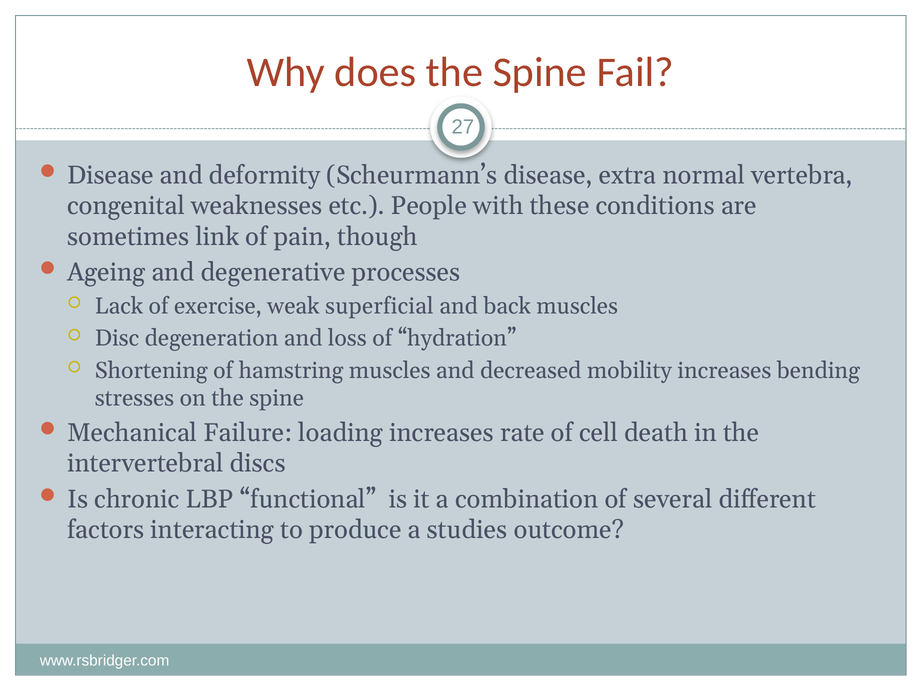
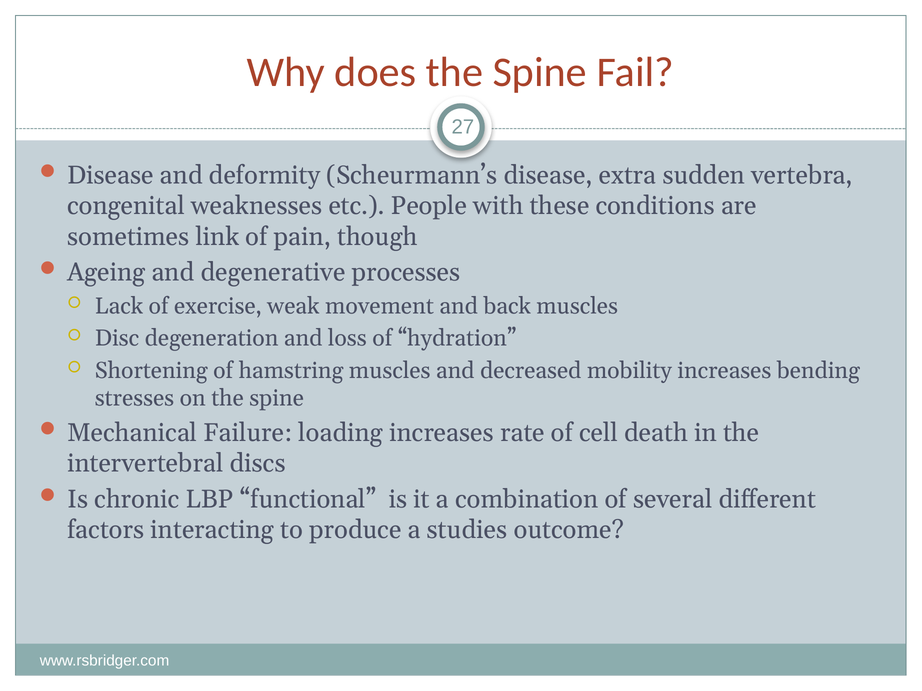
normal: normal -> sudden
superficial: superficial -> movement
